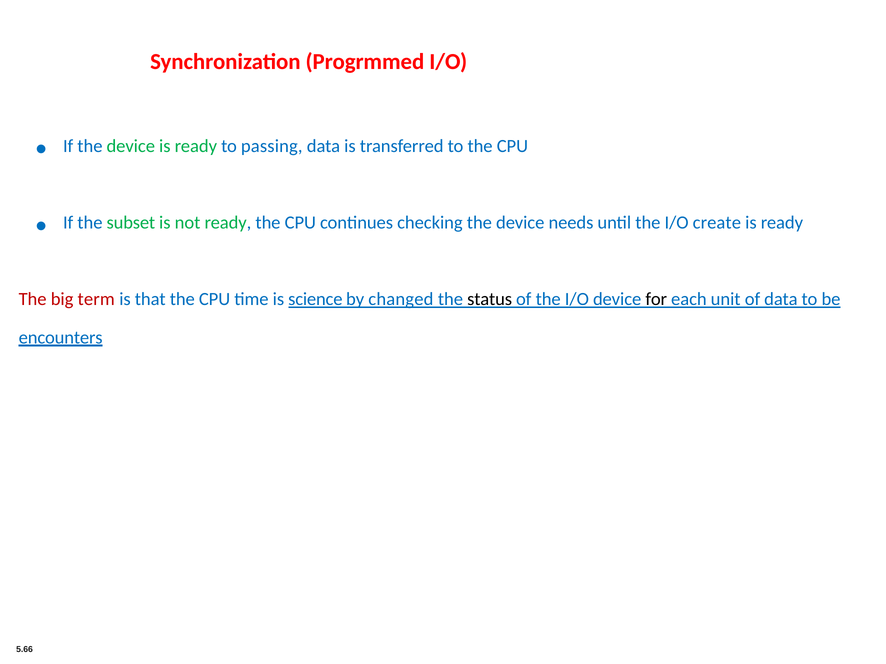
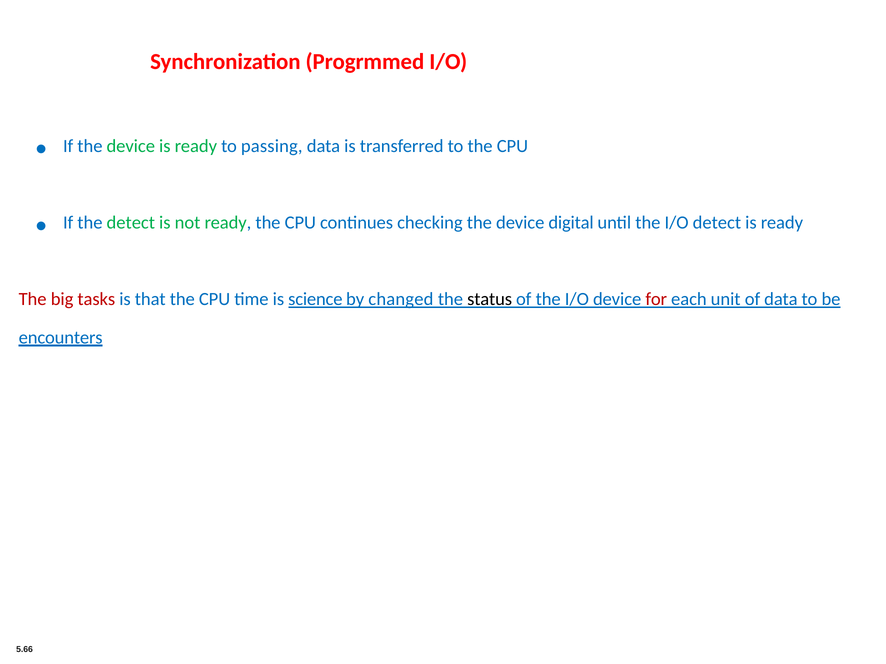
the subset: subset -> detect
needs: needs -> digital
I/O create: create -> detect
term: term -> tasks
for colour: black -> red
